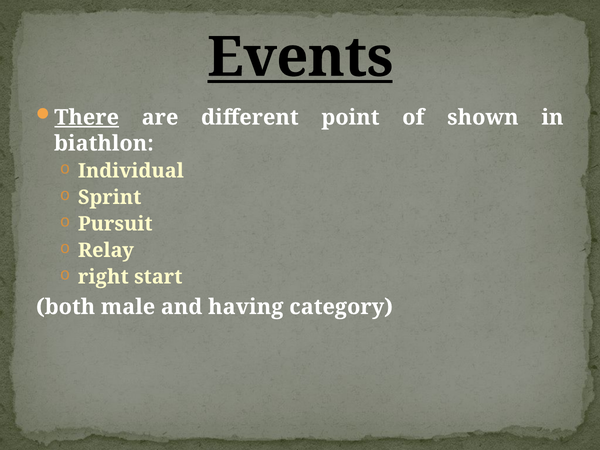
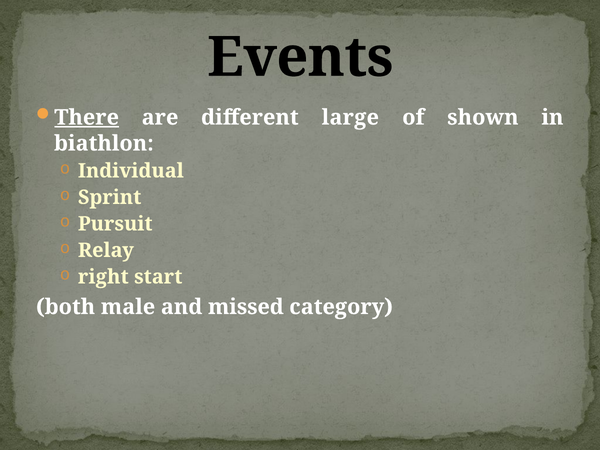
Events underline: present -> none
point: point -> large
having: having -> missed
